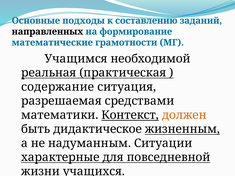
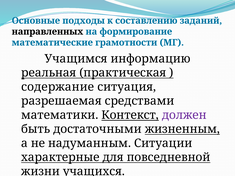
необходимой: необходимой -> информацию
должен colour: orange -> purple
дидактическое: дидактическое -> достаточными
